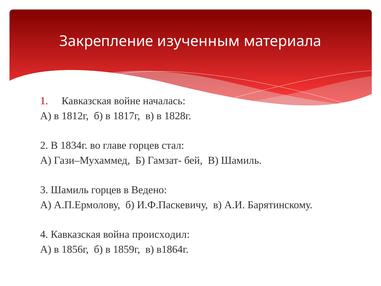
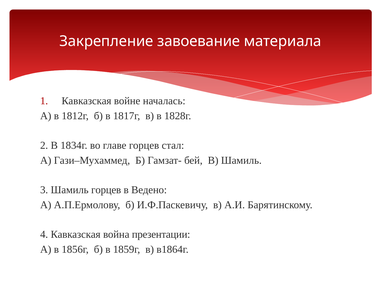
изученным: изученным -> завоевание
происходил: происходил -> презентации
